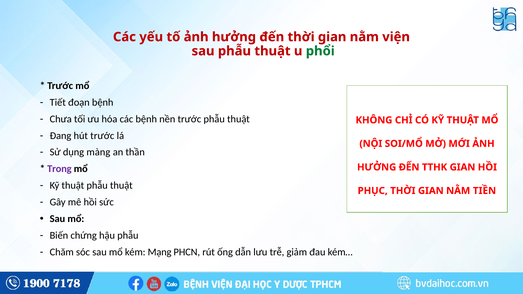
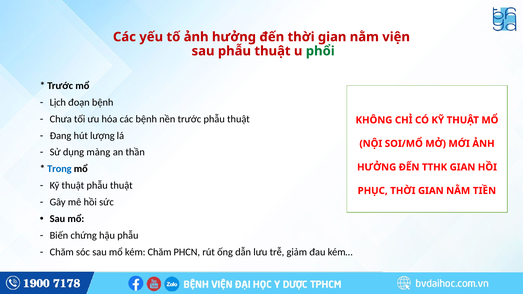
Tiết: Tiết -> Lịch
hút trước: trước -> lượng
Trong colour: purple -> blue
kém Mạng: Mạng -> Chăm
